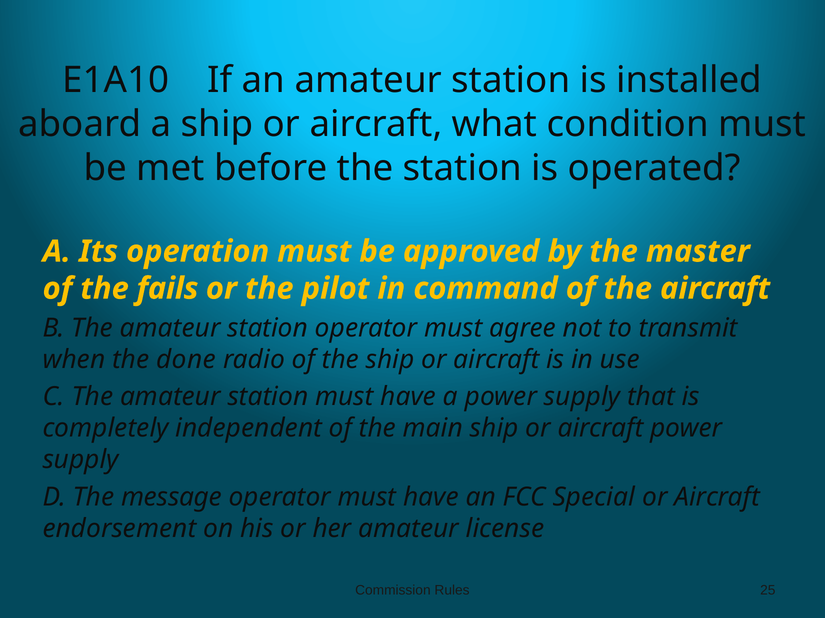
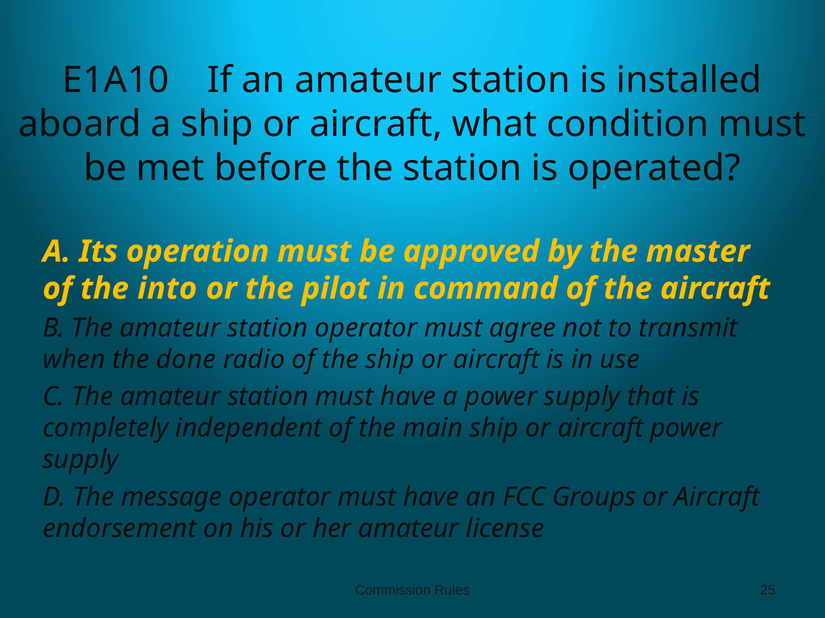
fails: fails -> into
Special: Special -> Groups
